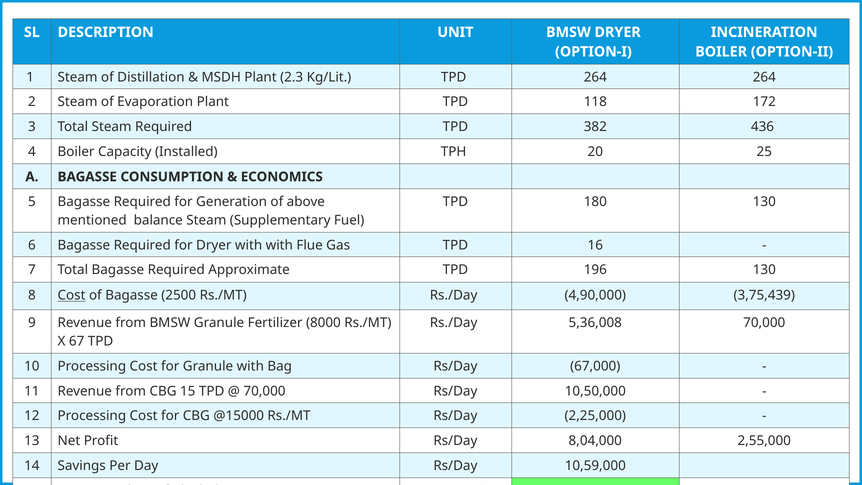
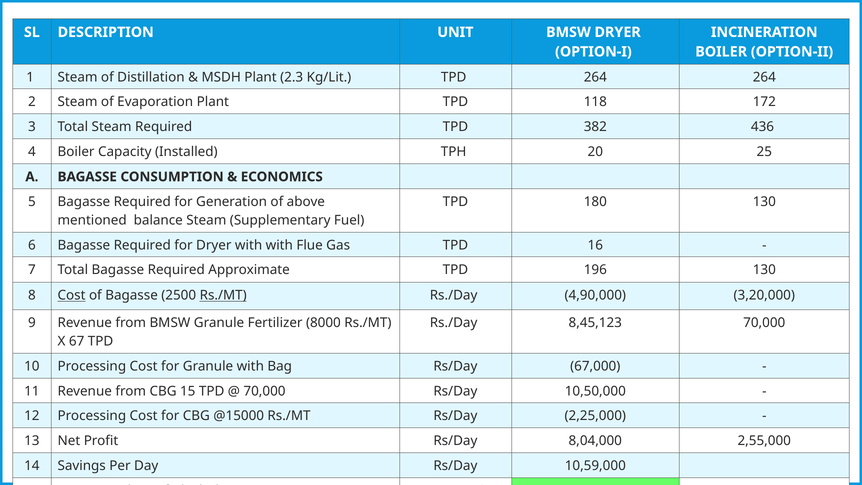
Rs./MT at (223, 295) underline: none -> present
3,75,439: 3,75,439 -> 3,20,000
5,36,008: 5,36,008 -> 8,45,123
